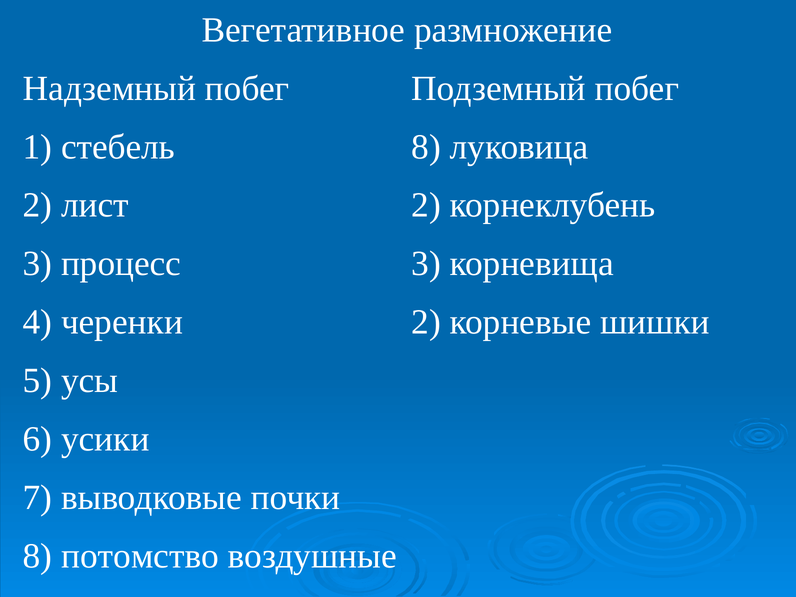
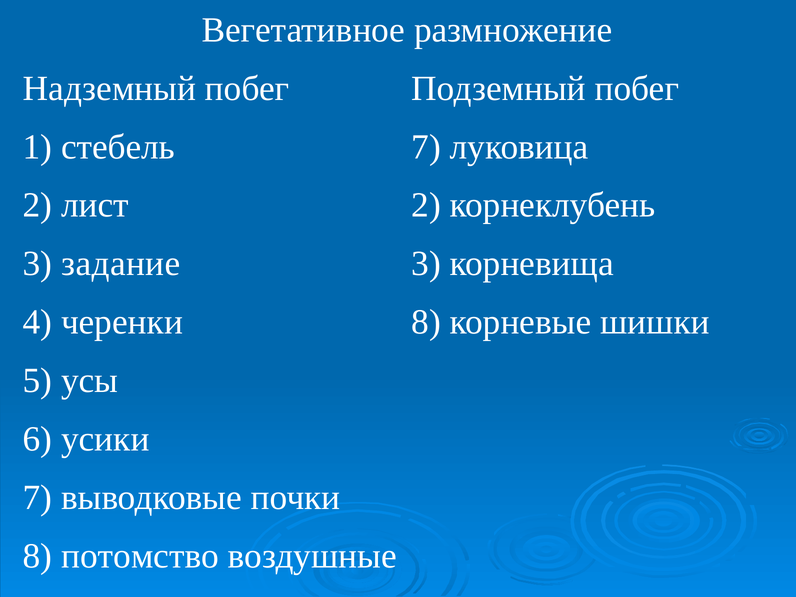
стебель 8: 8 -> 7
процесс: процесс -> задание
черенки 2: 2 -> 8
